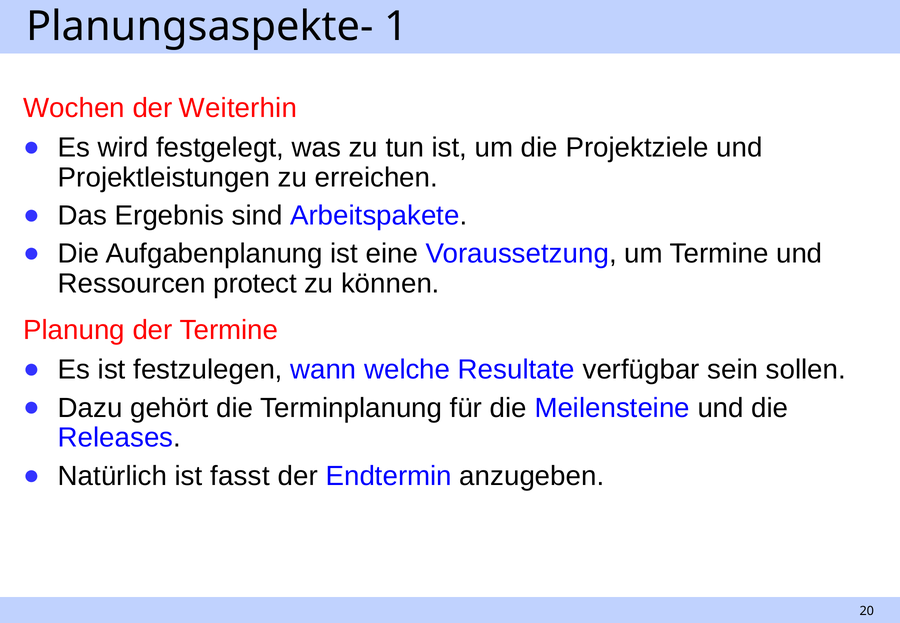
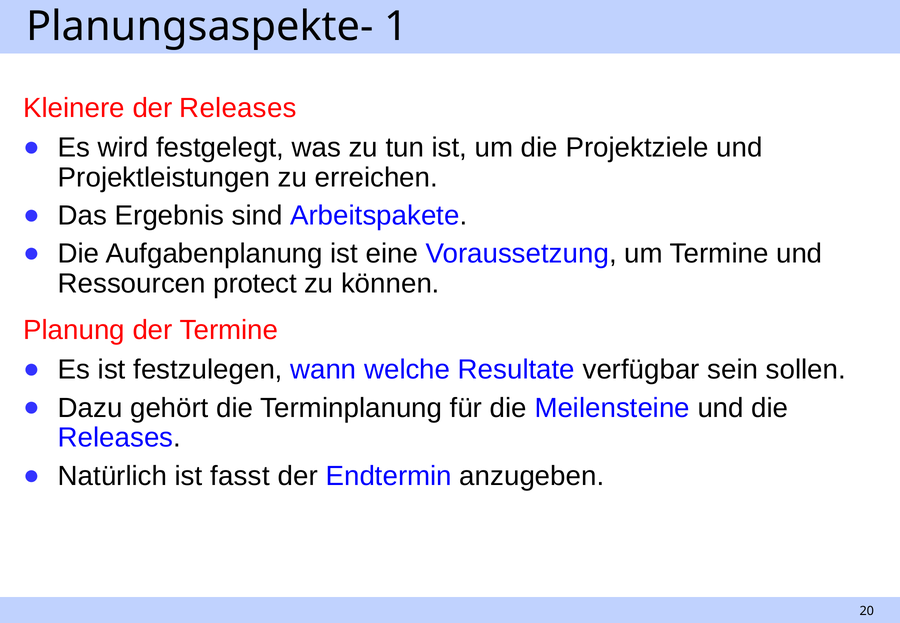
Wochen: Wochen -> Kleinere
der Weiterhin: Weiterhin -> Releases
